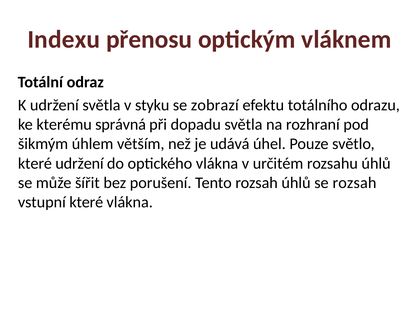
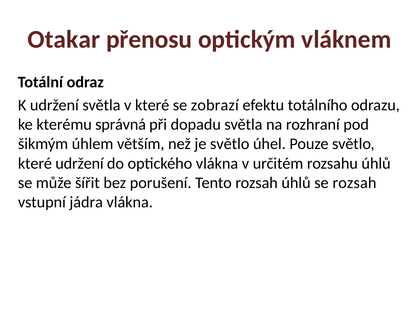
Indexu: Indexu -> Otakar
v styku: styku -> které
je udává: udává -> světlo
vstupní které: které -> jádra
